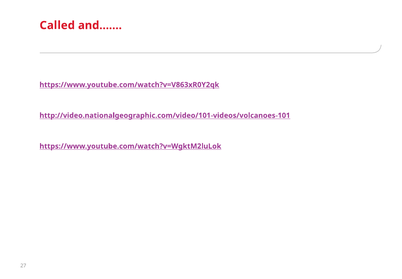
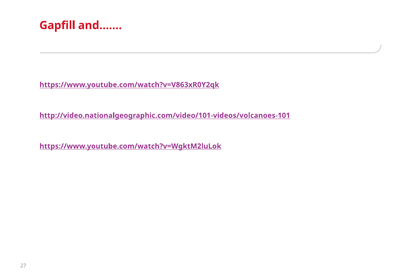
Called: Called -> Gapfill
